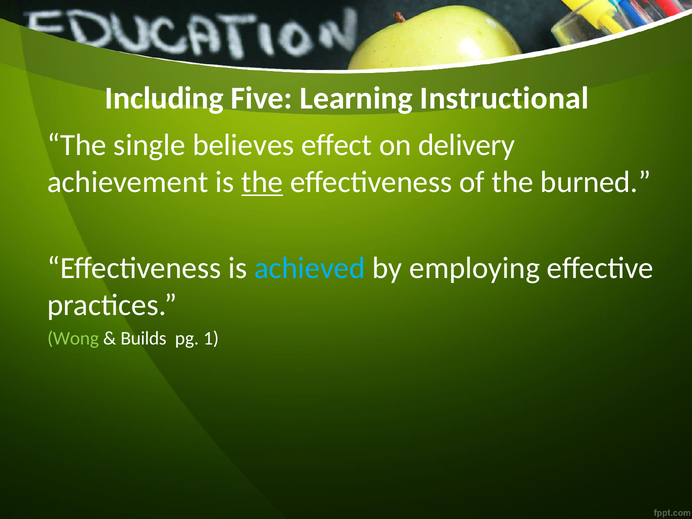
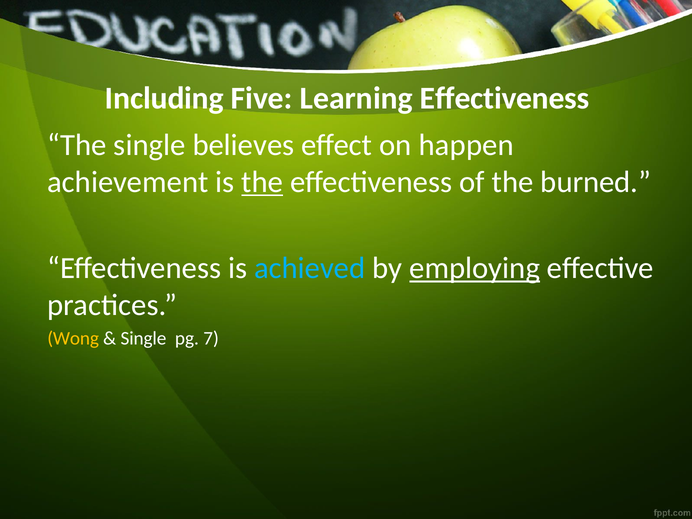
Learning Instructional: Instructional -> Effectiveness
delivery: delivery -> happen
employing underline: none -> present
Wong colour: light green -> yellow
Builds at (144, 338): Builds -> Single
1: 1 -> 7
